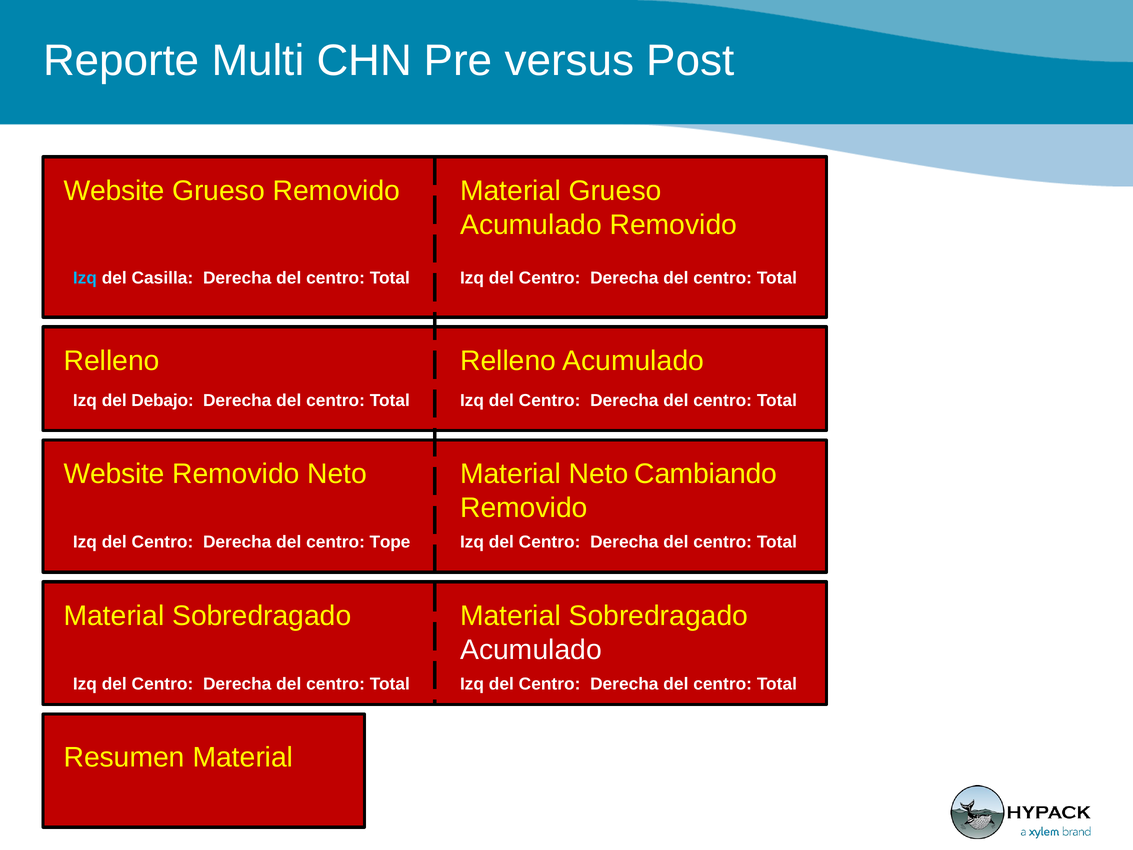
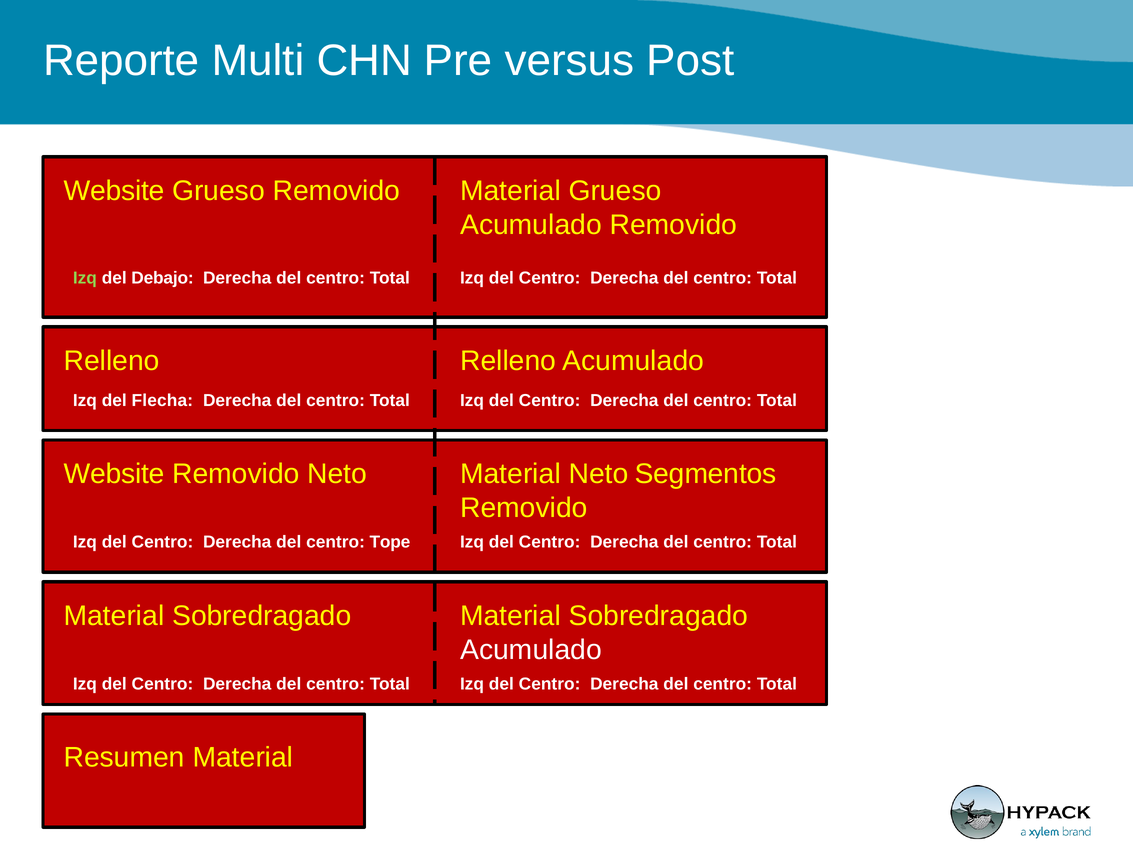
Izq at (85, 278) colour: light blue -> light green
Casilla: Casilla -> Debajo
Debajo: Debajo -> Flecha
Cambiando: Cambiando -> Segmentos
